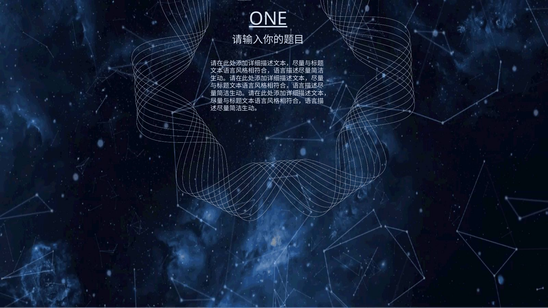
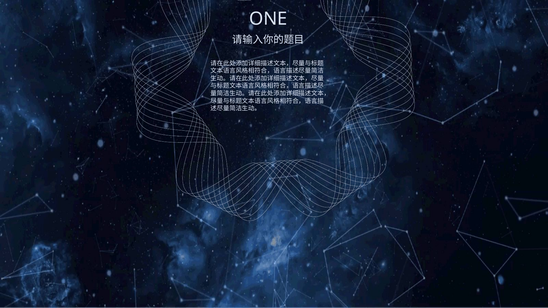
ONE underline: present -> none
